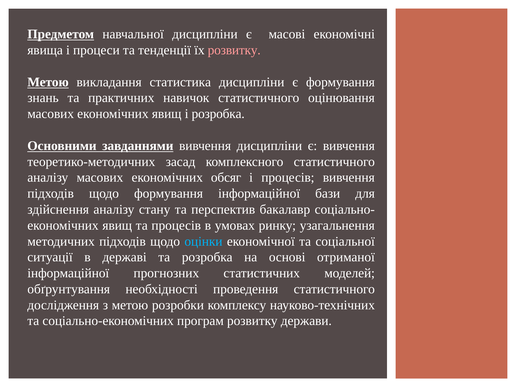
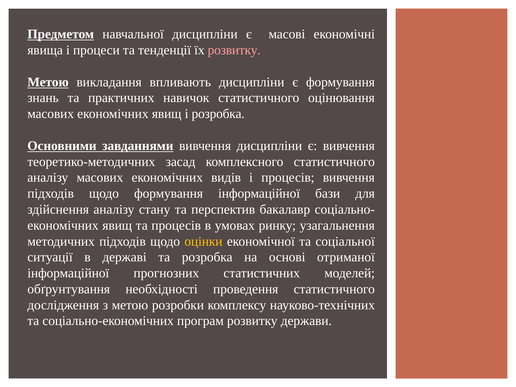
статистика: статистика -> впливають
обсяг: обсяг -> видів
оцінки colour: light blue -> yellow
